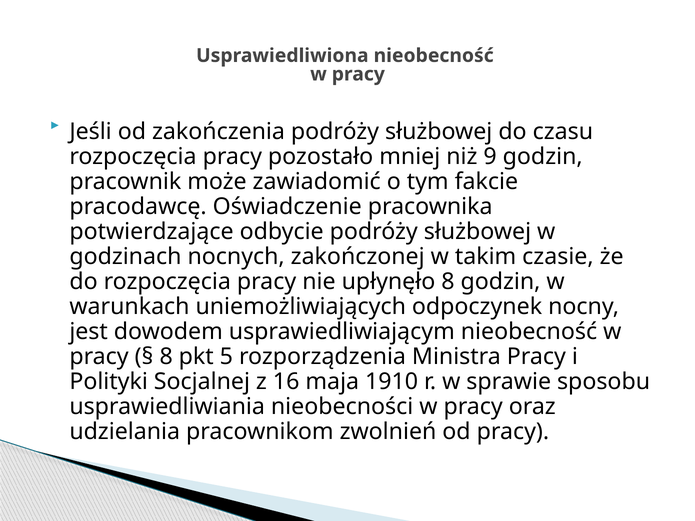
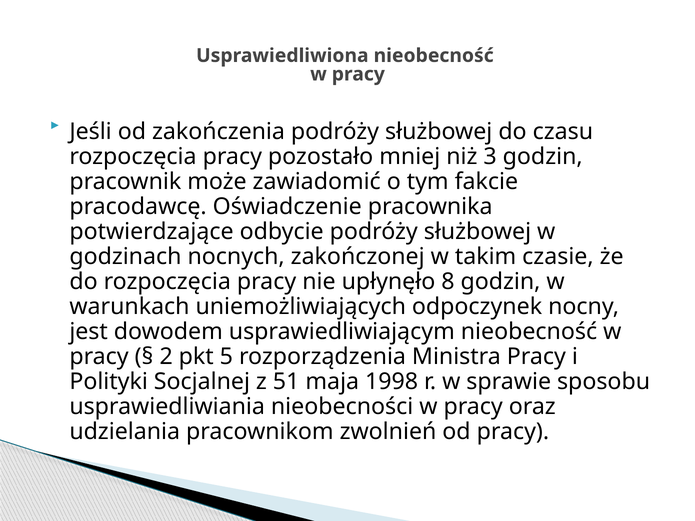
9: 9 -> 3
8 at (166, 357): 8 -> 2
16: 16 -> 51
1910: 1910 -> 1998
